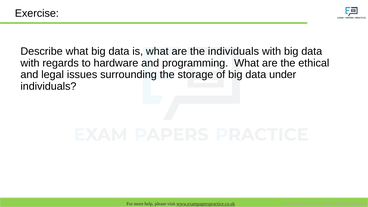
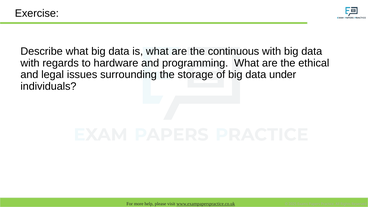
the individuals: individuals -> continuous
